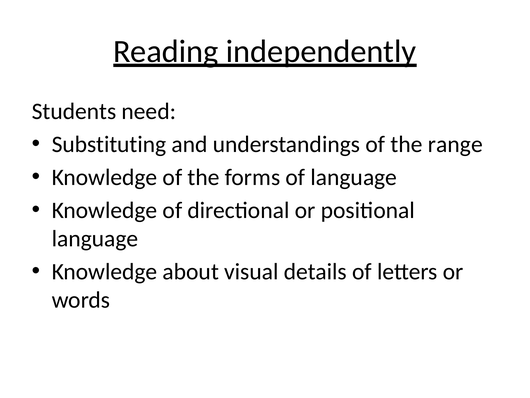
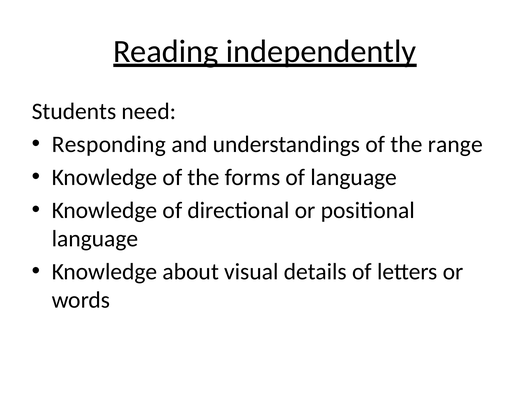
Substituting: Substituting -> Responding
